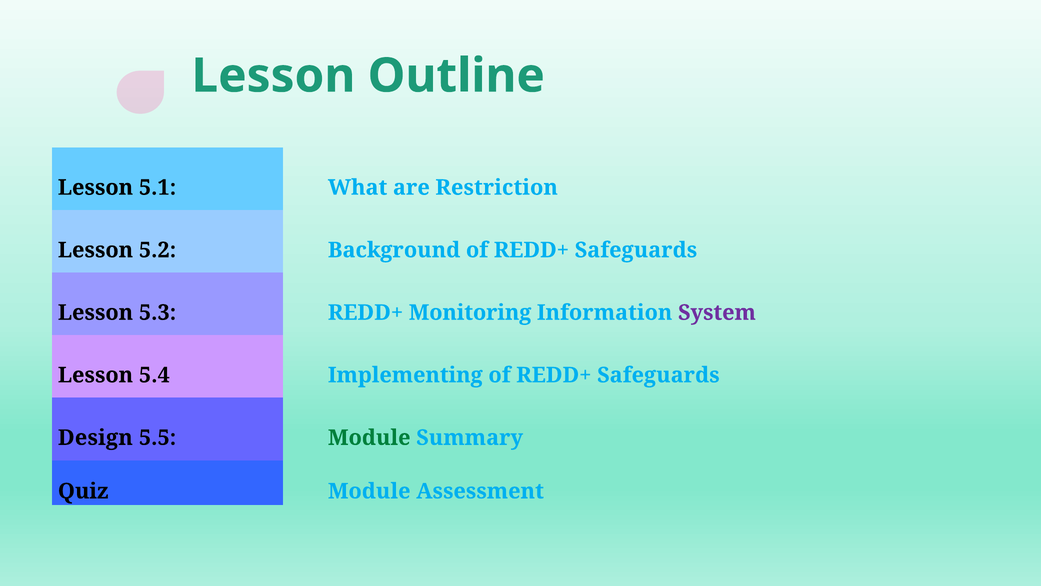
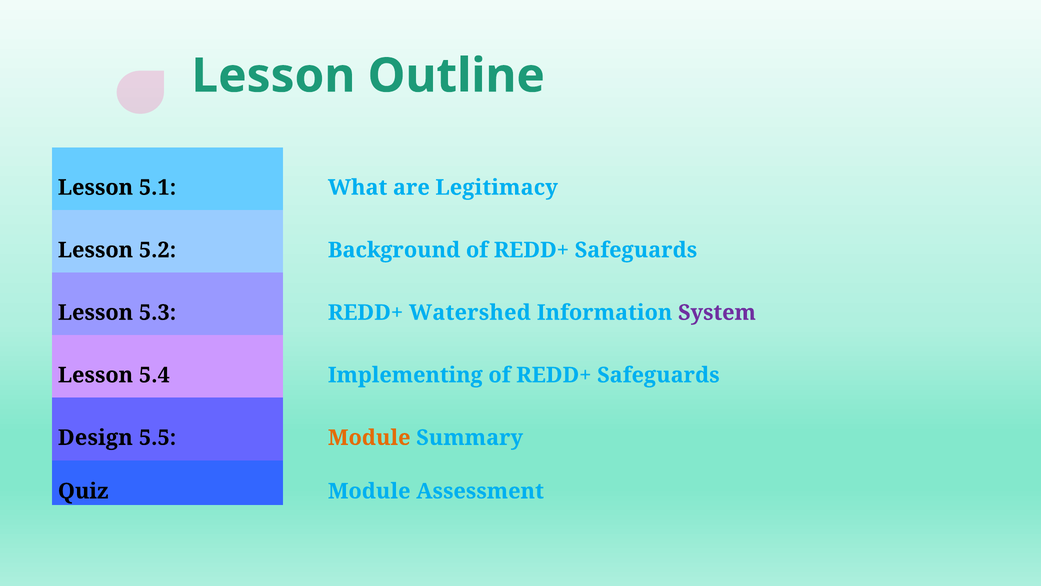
Restriction: Restriction -> Legitimacy
Monitoring: Monitoring -> Watershed
Module at (369, 437) colour: green -> orange
